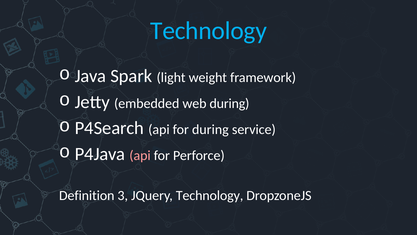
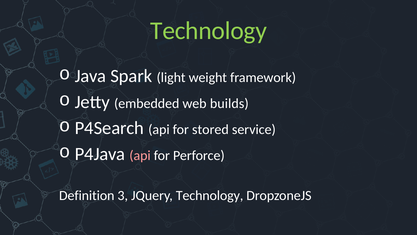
Technology at (209, 31) colour: light blue -> light green
web during: during -> builds
for during: during -> stored
